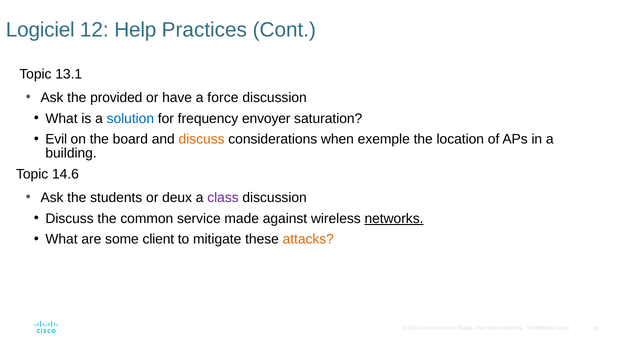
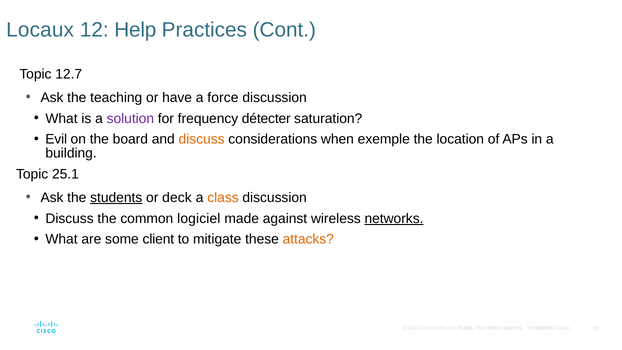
Logiciel: Logiciel -> Locaux
13.1: 13.1 -> 12.7
provided: provided -> teaching
solution colour: blue -> purple
envoyer: envoyer -> détecter
14.6: 14.6 -> 25.1
students underline: none -> present
deux: deux -> deck
class colour: purple -> orange
service: service -> logiciel
